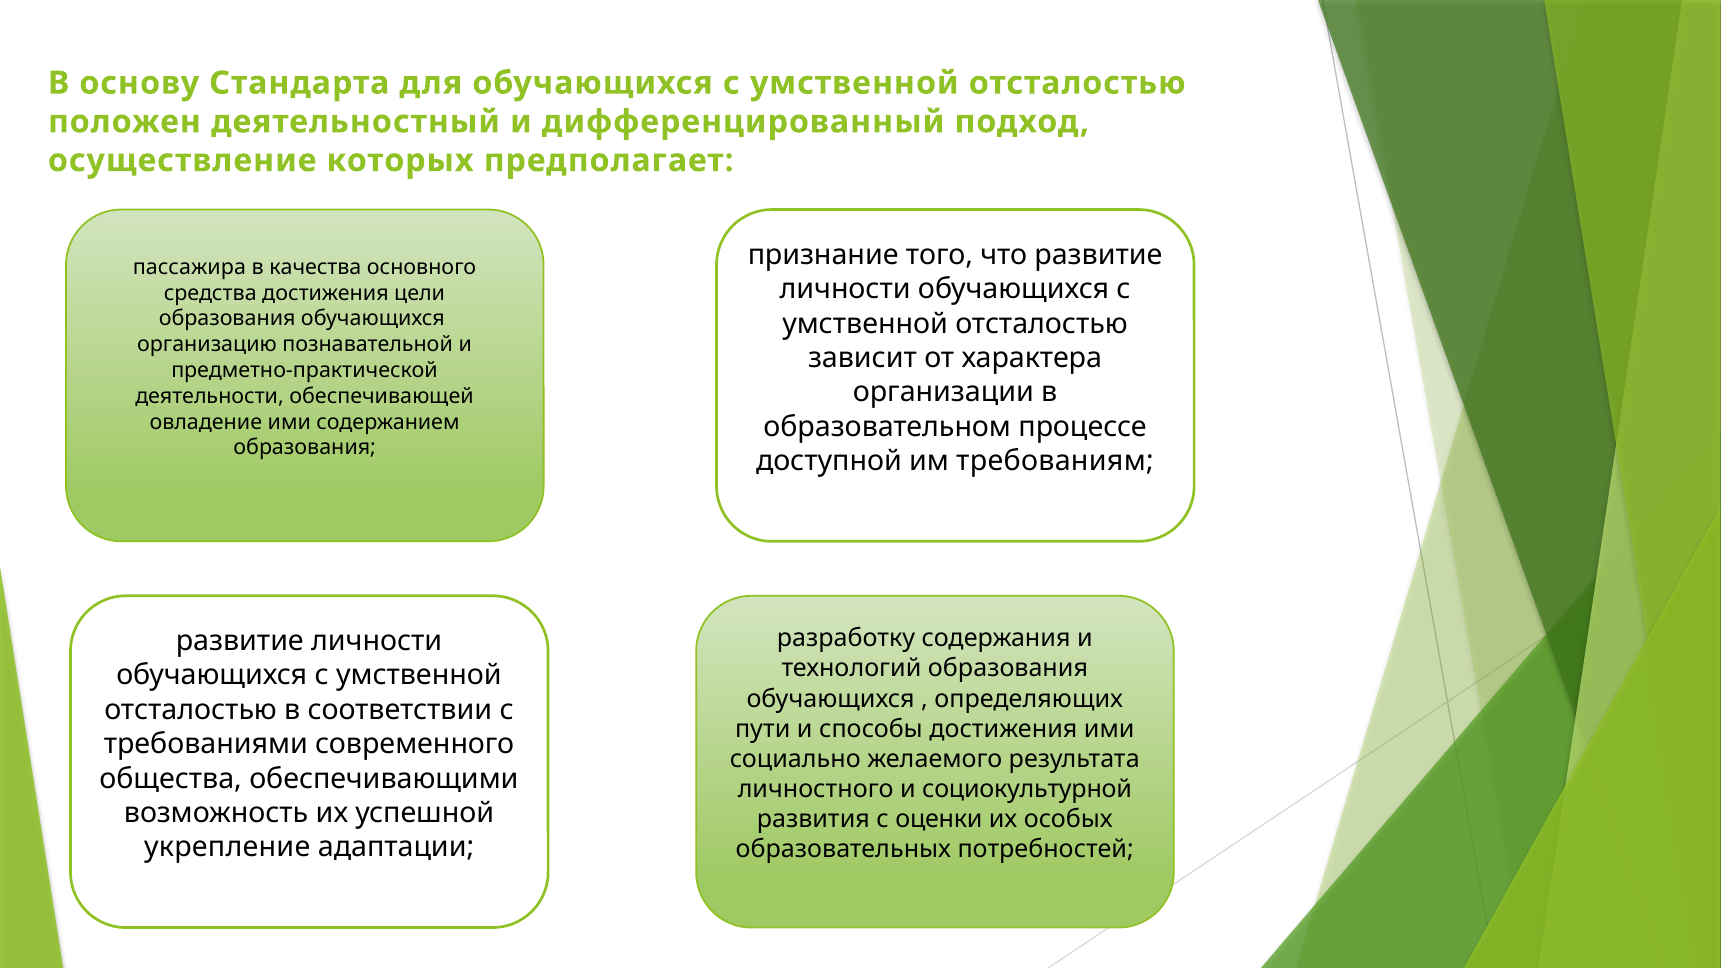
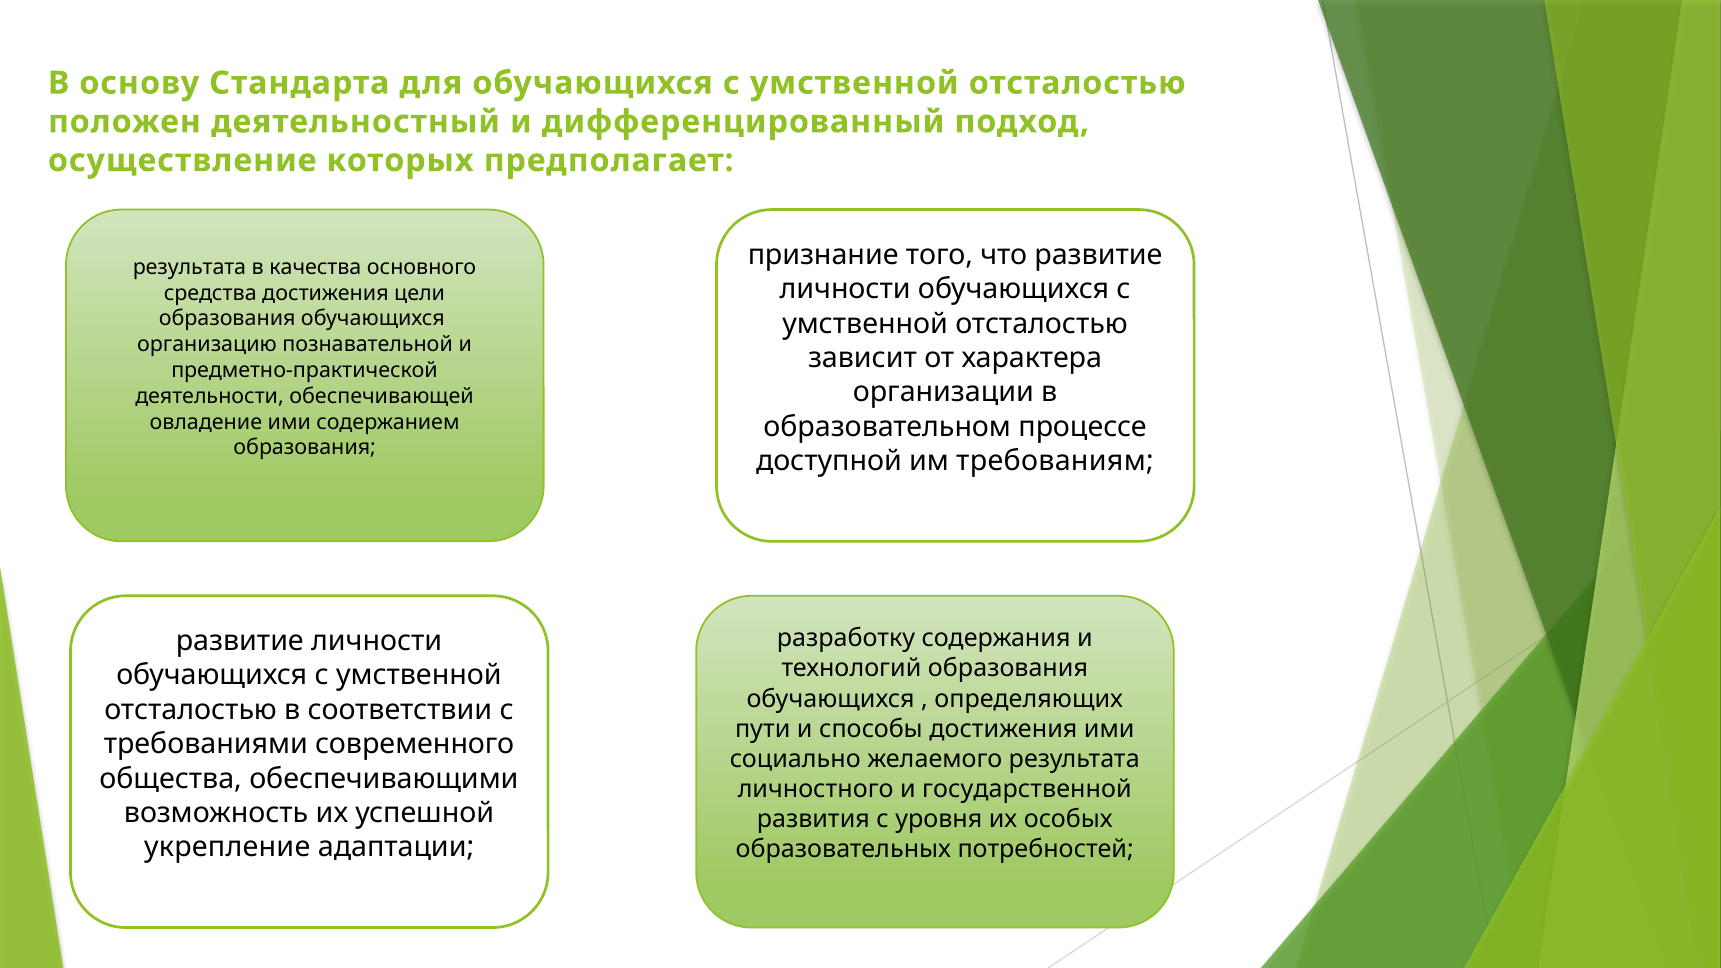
пассажира at (189, 267): пассажира -> результата
социокультурной: социокультурной -> государственной
оценки: оценки -> уровня
